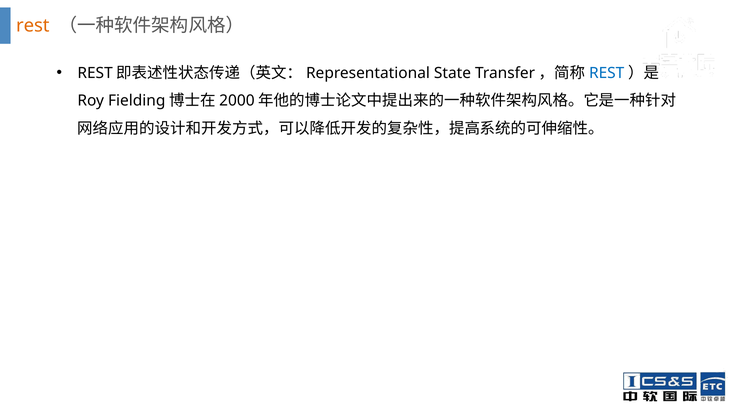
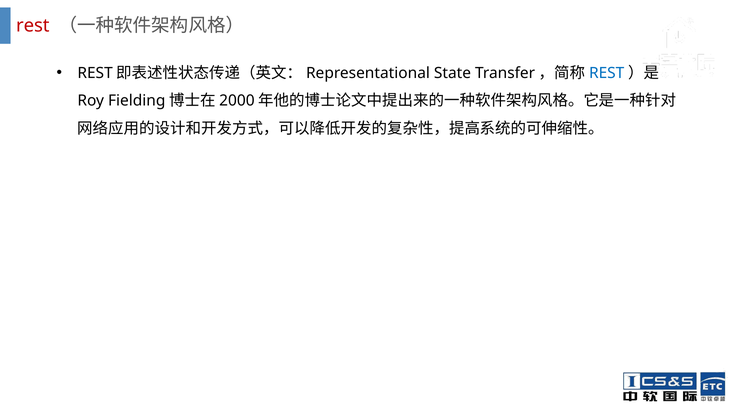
rest at (33, 26) colour: orange -> red
